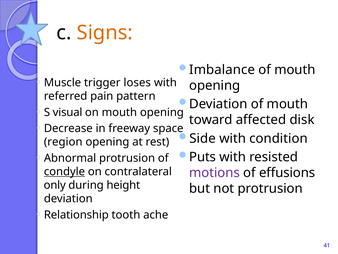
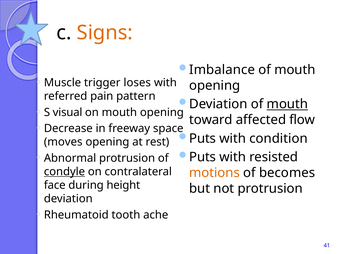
mouth at (287, 104) underline: none -> present
disk: disk -> flow
Side at (203, 138): Side -> Puts
region: region -> moves
motions colour: purple -> orange
effusions: effusions -> becomes
only: only -> face
Relationship: Relationship -> Rheumatoid
